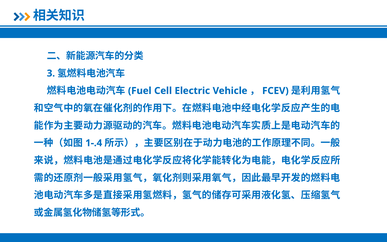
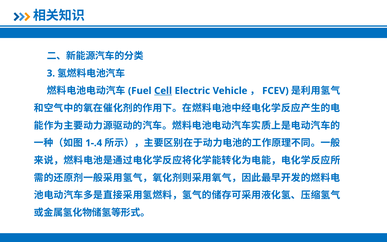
Cell underline: none -> present
